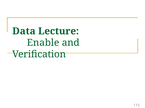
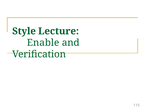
Data: Data -> Style
